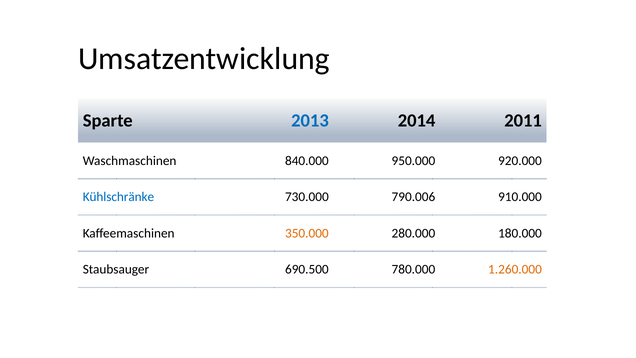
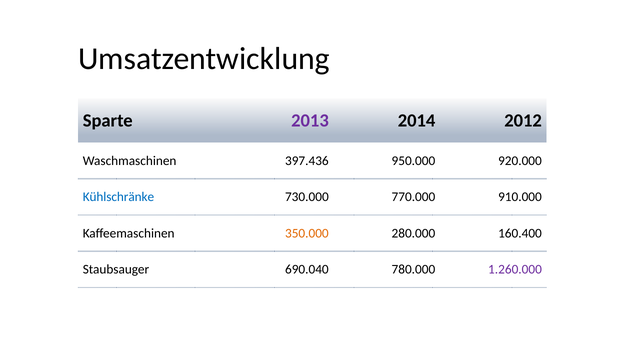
2013 colour: blue -> purple
2011: 2011 -> 2012
840.000: 840.000 -> 397.436
790.006: 790.006 -> 770.000
180.000: 180.000 -> 160.400
690.500: 690.500 -> 690.040
1.260.000 colour: orange -> purple
